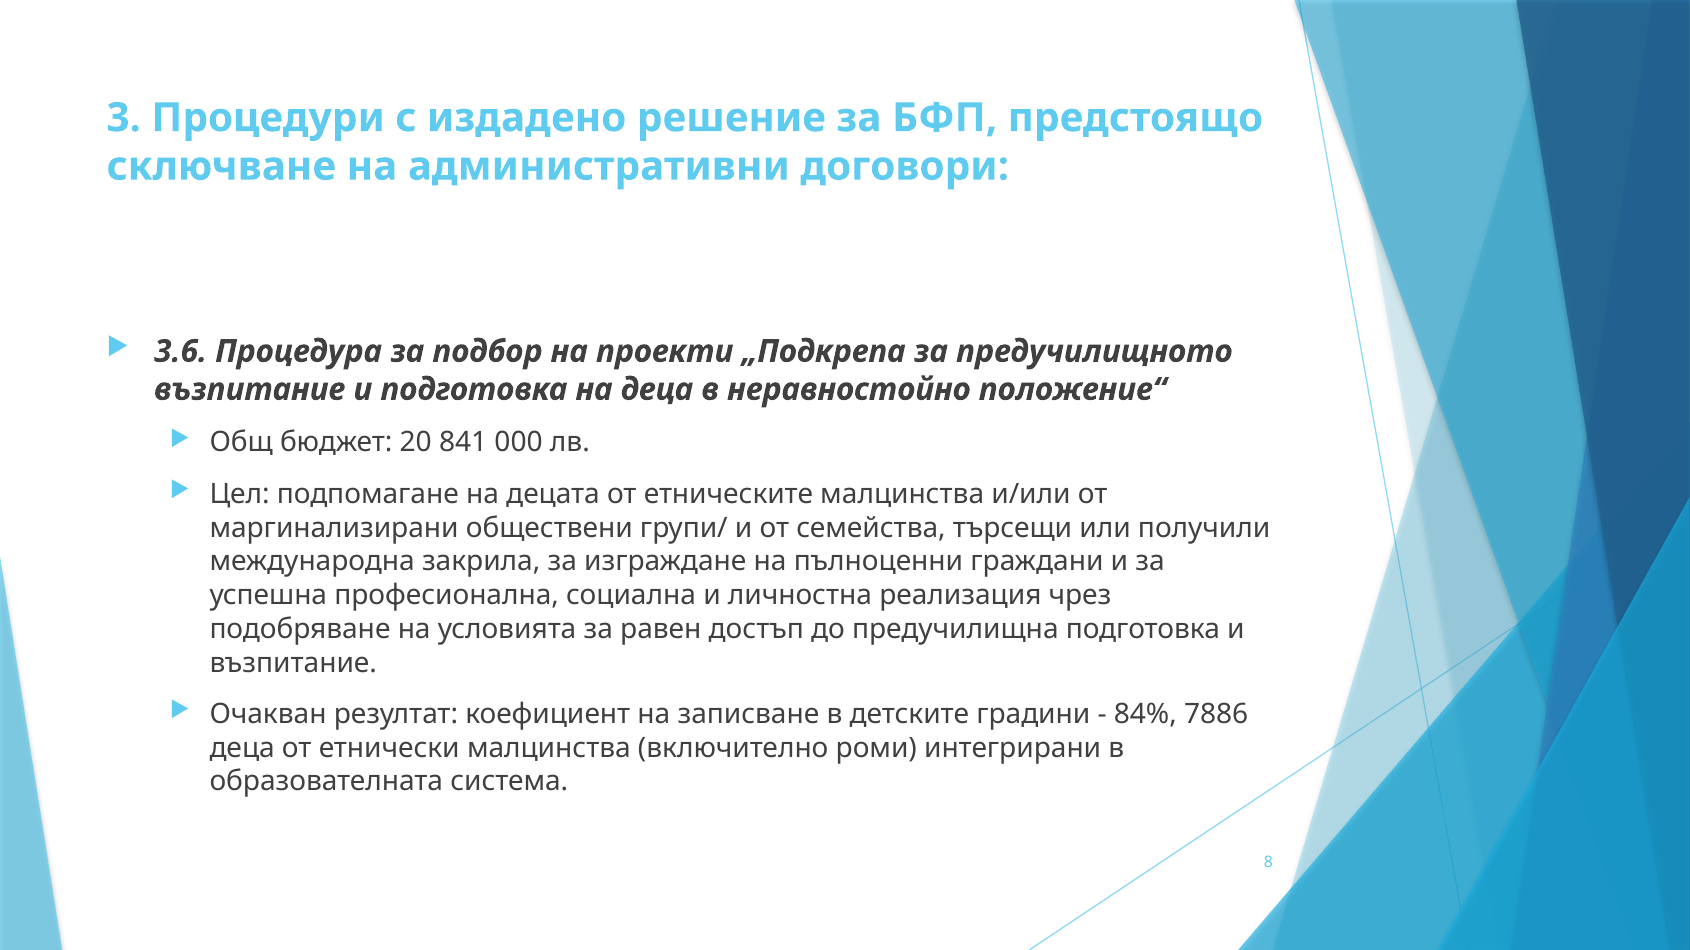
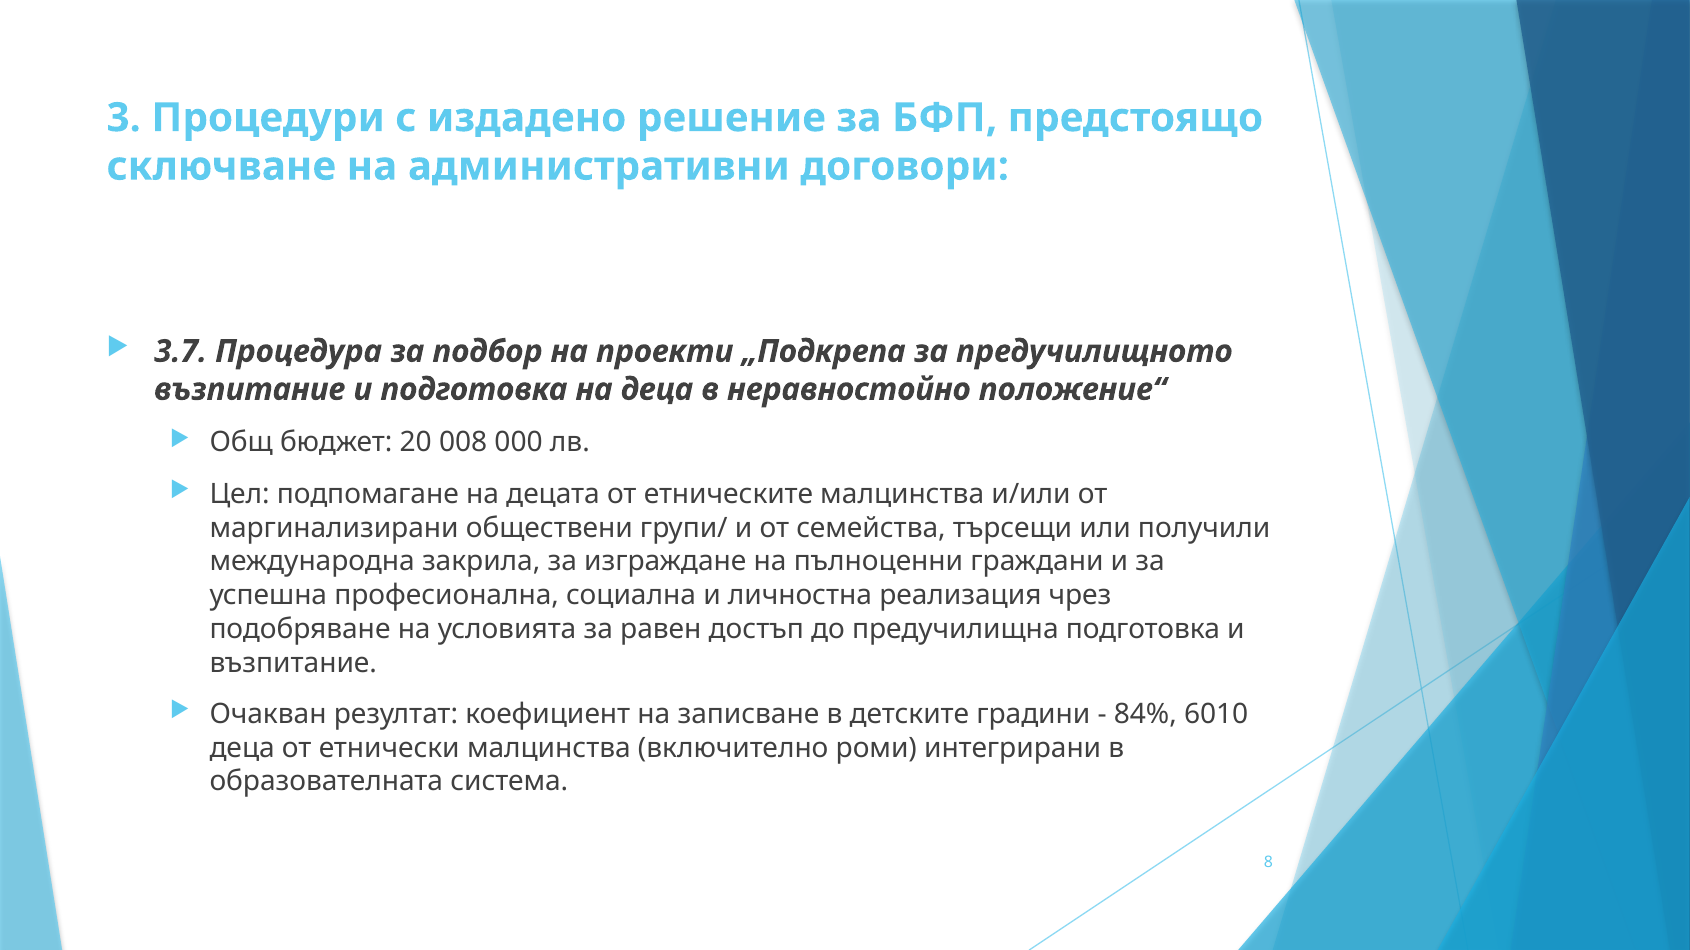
3.6: 3.6 -> 3.7
841: 841 -> 008
7886: 7886 -> 6010
